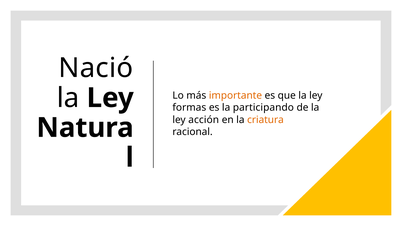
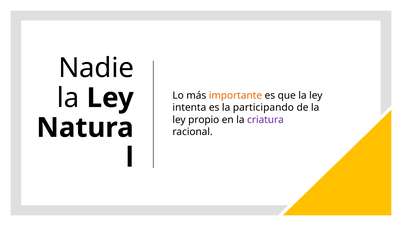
Nació: Nació -> Nadie
formas: formas -> intenta
acción: acción -> propio
criatura colour: orange -> purple
